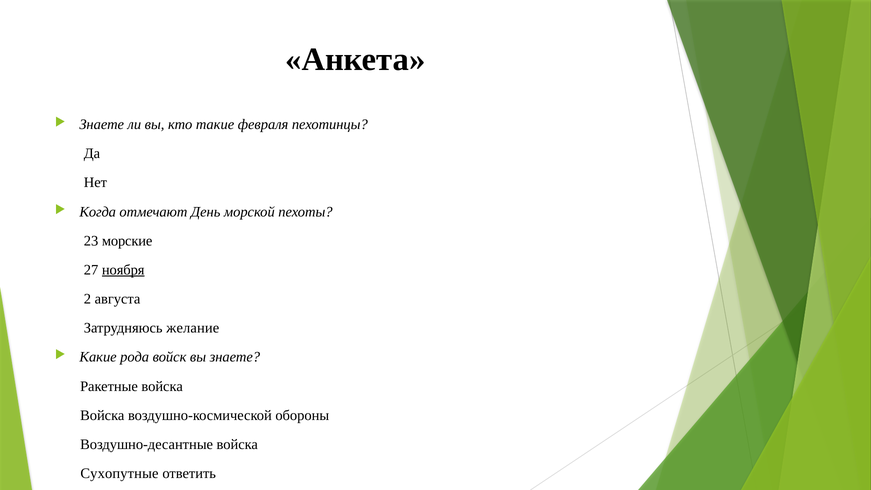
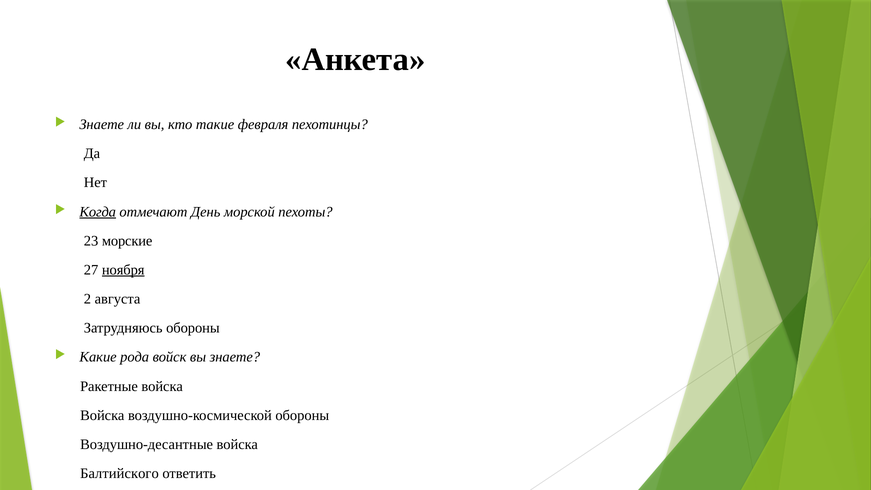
Когда underline: none -> present
Затрудняюсь желание: желание -> обороны
Сухопутные: Сухопутные -> Балтийского
